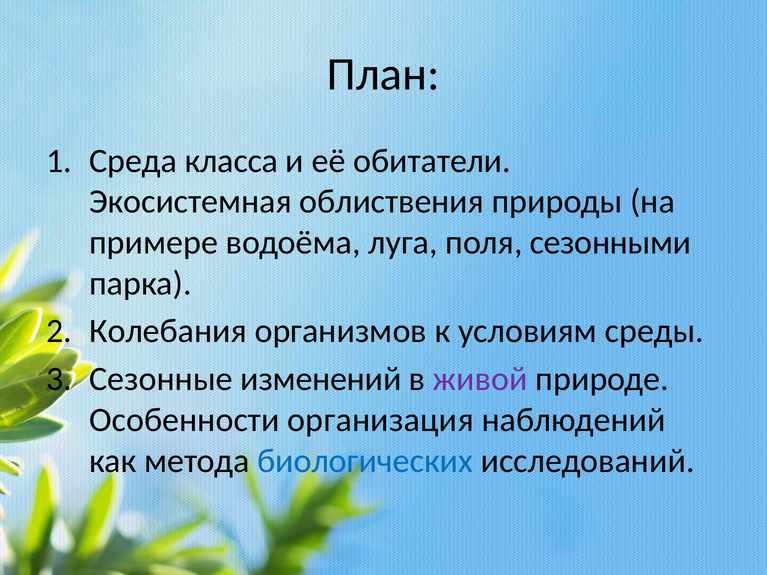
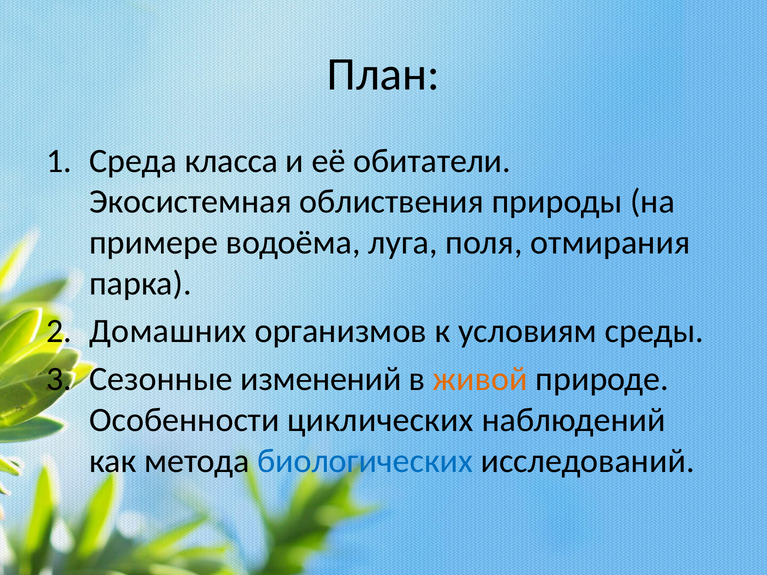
сезонными: сезонными -> отмирания
Колебания: Колебания -> Домашних
живой colour: purple -> orange
организация: организация -> циклических
